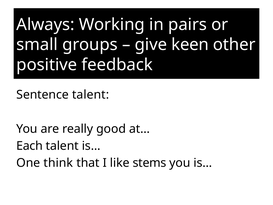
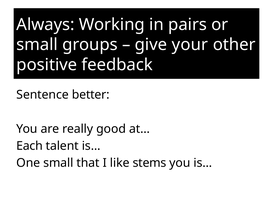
keen: keen -> your
Sentence talent: talent -> better
One think: think -> small
